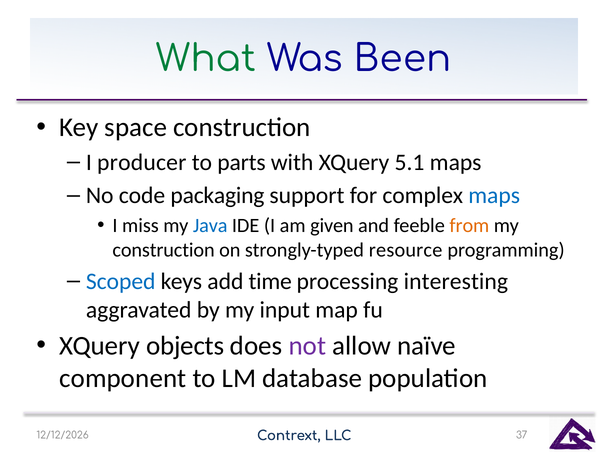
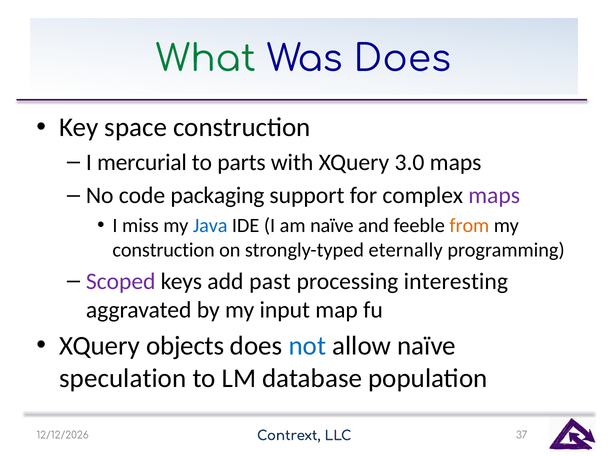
Was Been: Been -> Does
producer: producer -> mercurial
5.1: 5.1 -> 3.0
maps at (494, 196) colour: blue -> purple
am given: given -> naïve
resource: resource -> eternally
Scoped colour: blue -> purple
time: time -> past
not colour: purple -> blue
component: component -> speculation
